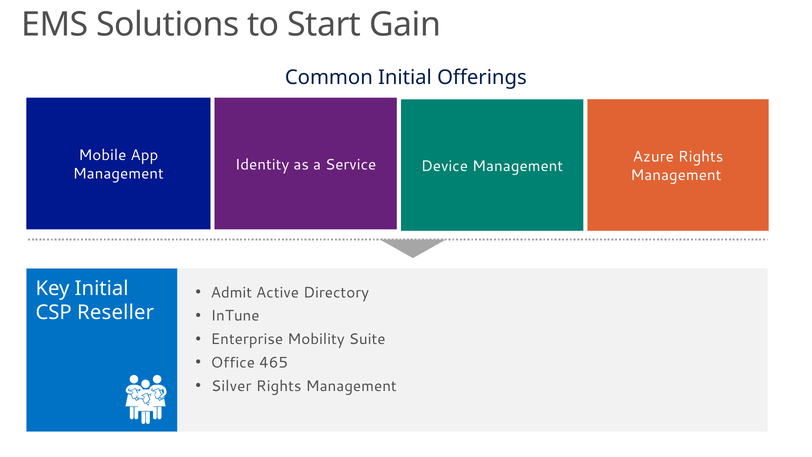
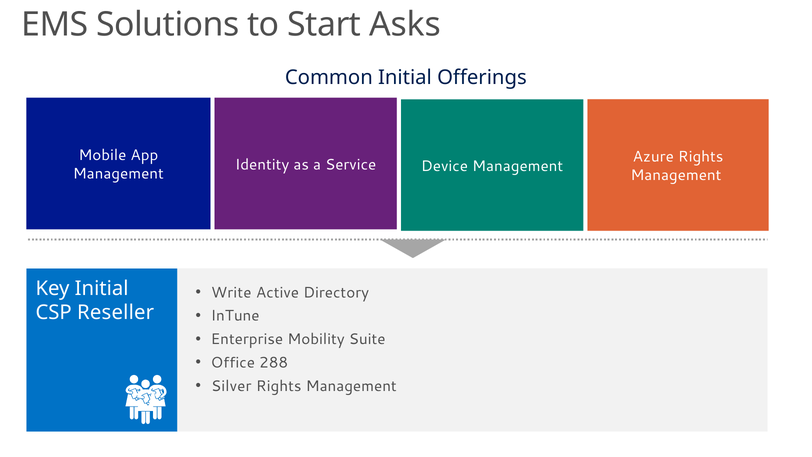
Gain: Gain -> Asks
Admit: Admit -> Write
465: 465 -> 288
